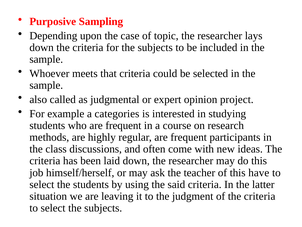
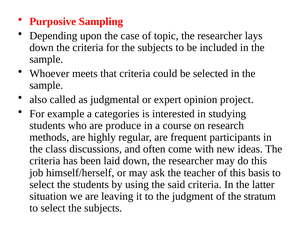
who are frequent: frequent -> produce
have: have -> basis
of the criteria: criteria -> stratum
